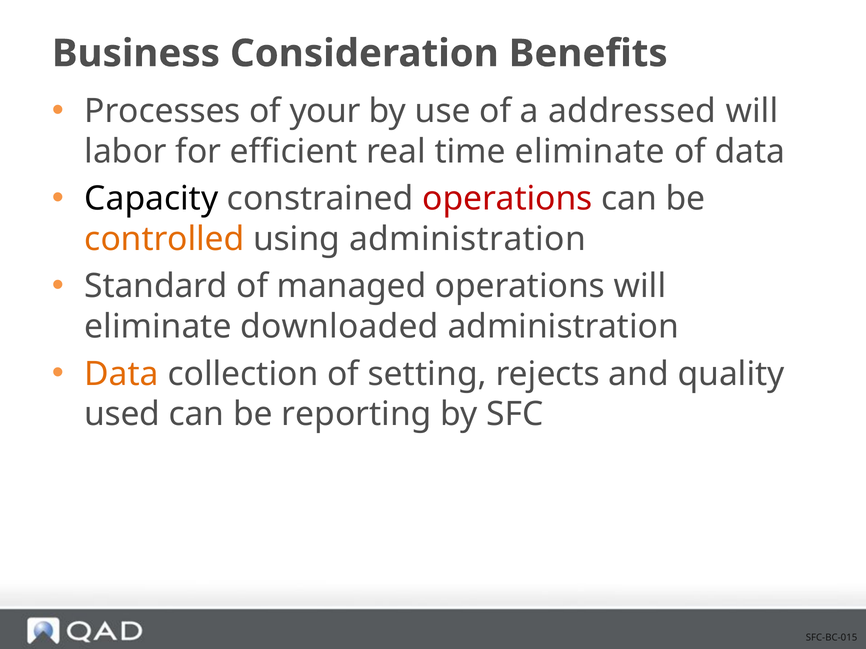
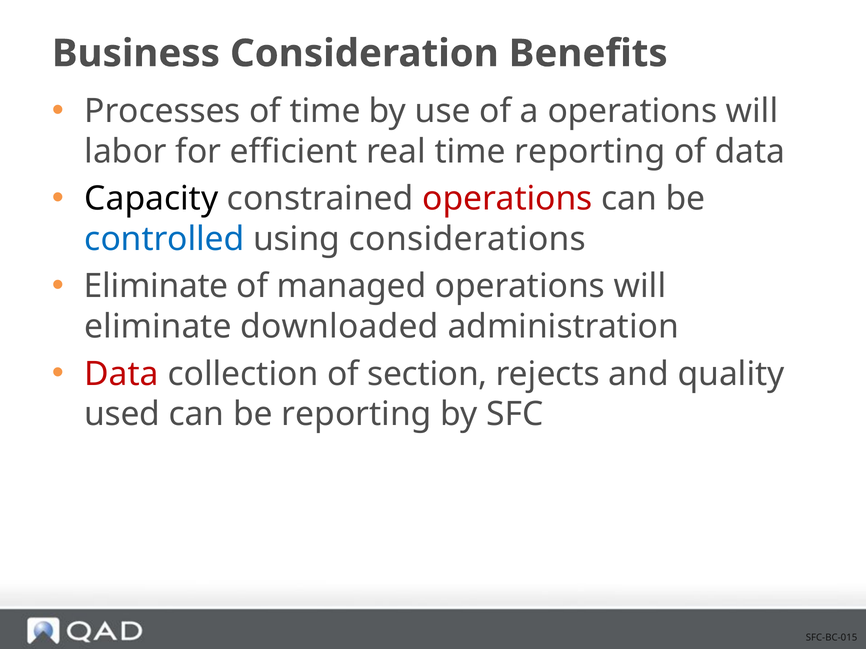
of your: your -> time
a addressed: addressed -> operations
time eliminate: eliminate -> reporting
controlled colour: orange -> blue
using administration: administration -> considerations
Standard at (156, 287): Standard -> Eliminate
Data at (122, 374) colour: orange -> red
setting: setting -> section
